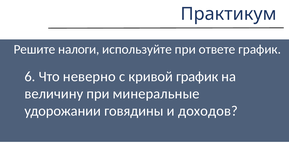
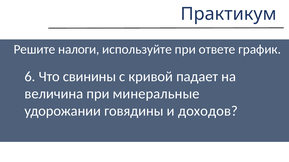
неверно: неверно -> свинины
кривой график: график -> падает
величину: величину -> величина
